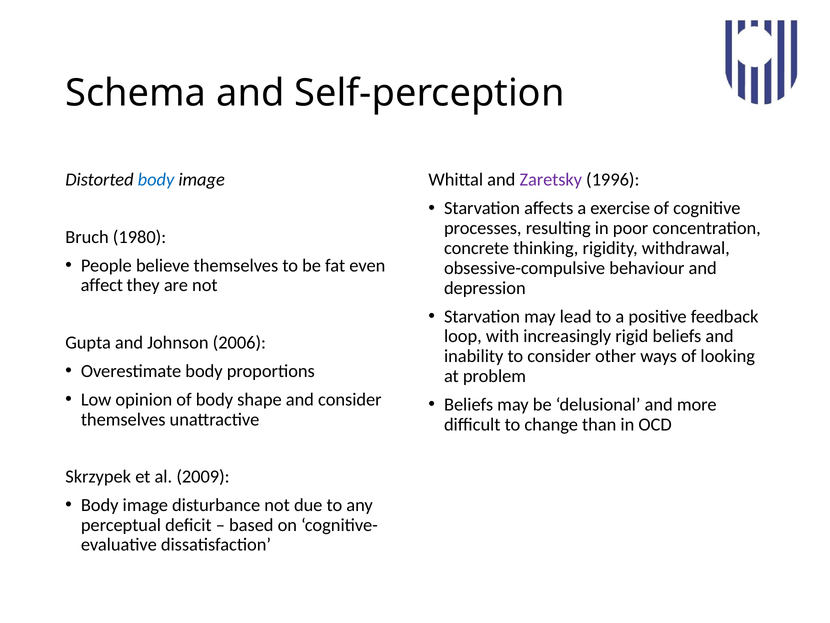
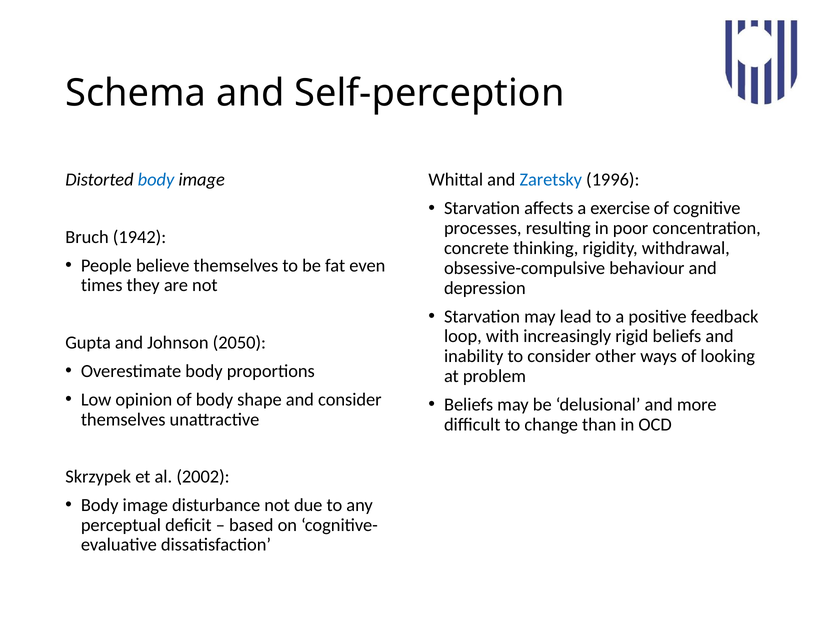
Zaretsky colour: purple -> blue
1980: 1980 -> 1942
affect: affect -> times
2006: 2006 -> 2050
2009: 2009 -> 2002
